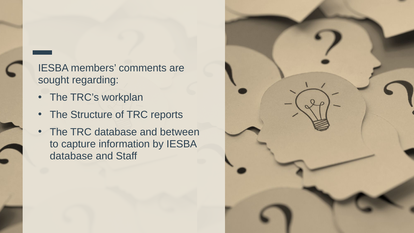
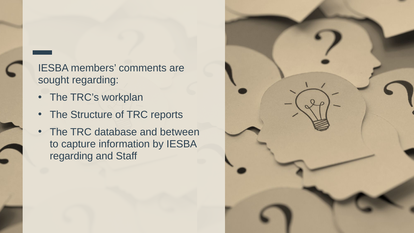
database at (71, 156): database -> regarding
